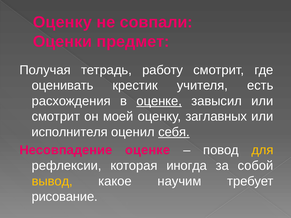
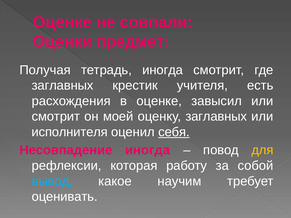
Оценку at (62, 22): Оценку -> Оценке
тетрадь работу: работу -> иногда
оценивать at (63, 86): оценивать -> заглавных
оценке at (159, 101) underline: present -> none
Несовпадение оценке: оценке -> иногда
иногда: иногда -> работу
вывод colour: yellow -> light blue
рисование: рисование -> оценивать
